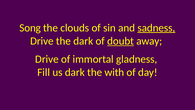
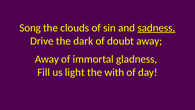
doubt underline: present -> none
Drive at (47, 59): Drive -> Away
us dark: dark -> light
